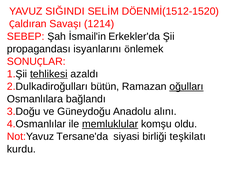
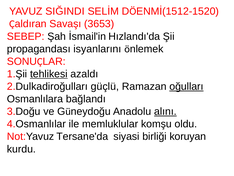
1214: 1214 -> 3653
Erkekler'da: Erkekler'da -> Hızlandı'da
bütün: bütün -> güçlü
alını underline: none -> present
memluklular underline: present -> none
teşkilatı: teşkilatı -> koruyan
